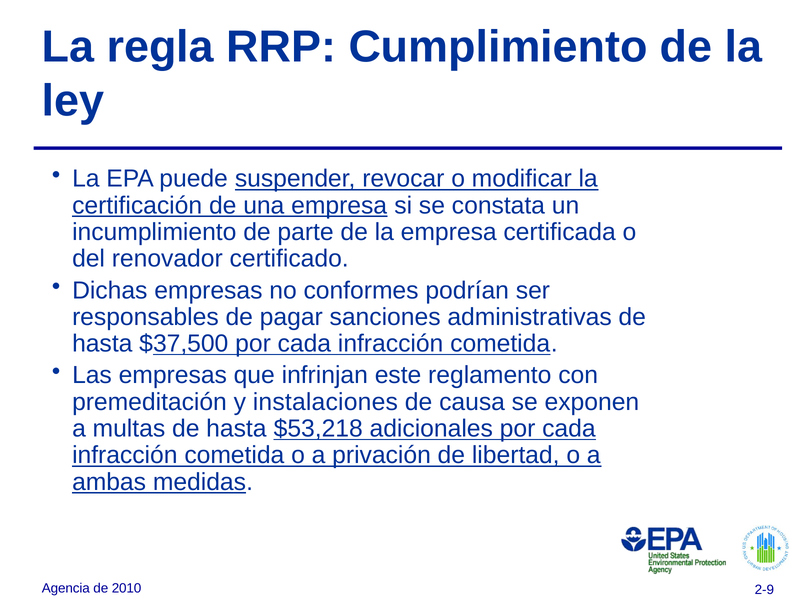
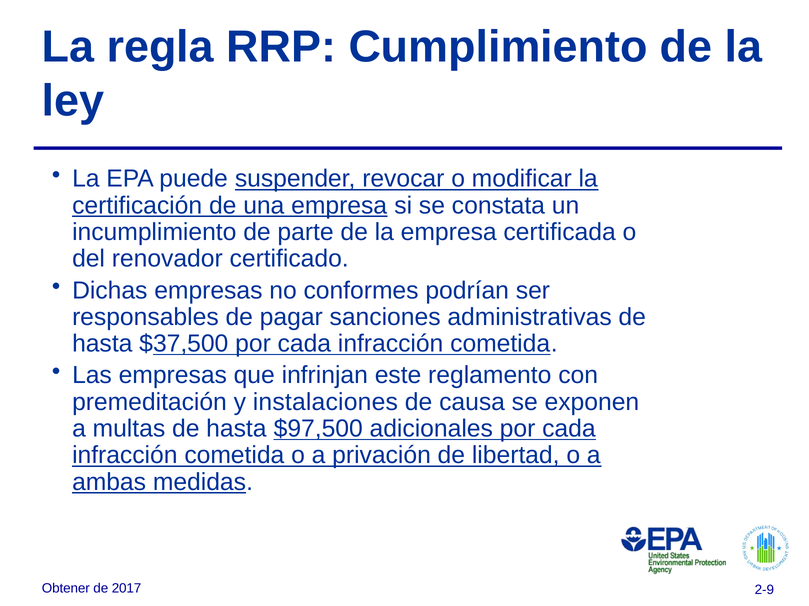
$53,218: $53,218 -> $97,500
Agencia: Agencia -> Obtener
2010: 2010 -> 2017
